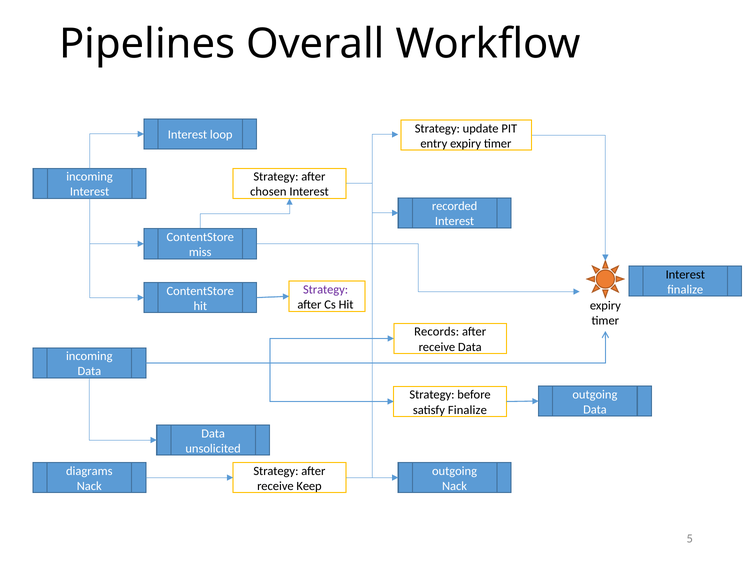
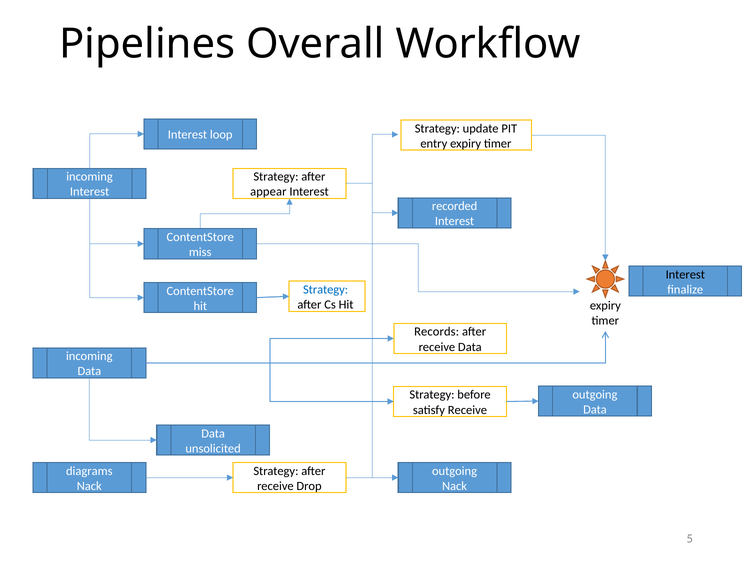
chosen: chosen -> appear
Strategy at (326, 290) colour: purple -> blue
satisfy Finalize: Finalize -> Receive
Keep: Keep -> Drop
